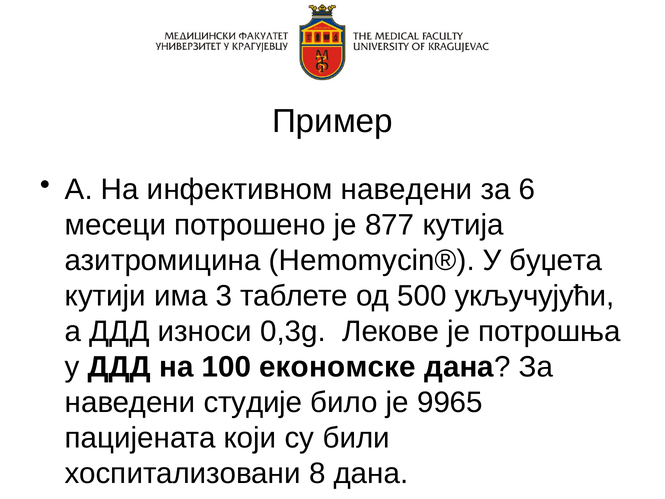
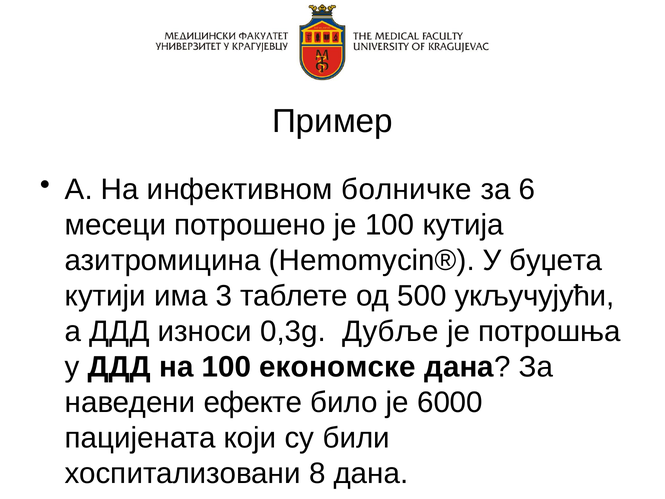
инфективном наведени: наведени -> болничке
је 877: 877 -> 100
Лекове: Лекове -> Дубље
студије: студије -> ефекте
9965: 9965 -> 6000
